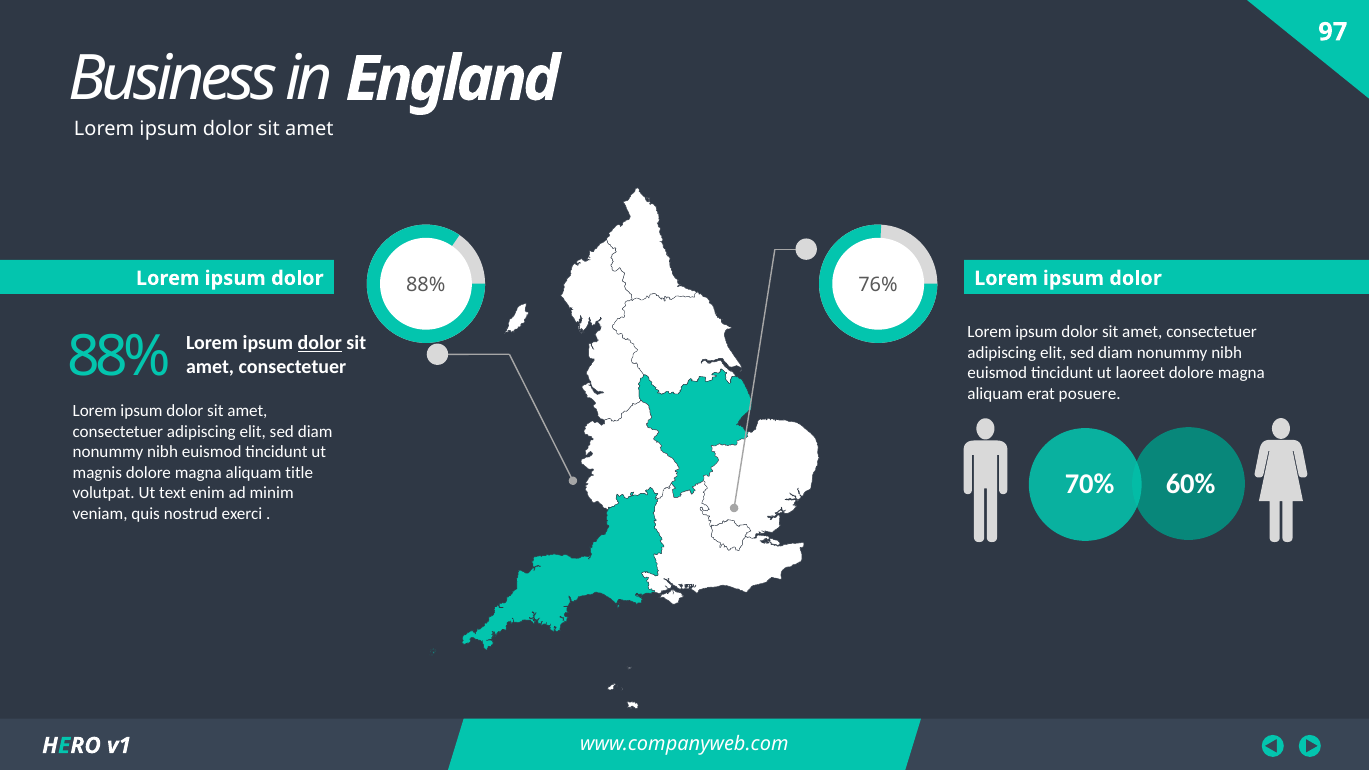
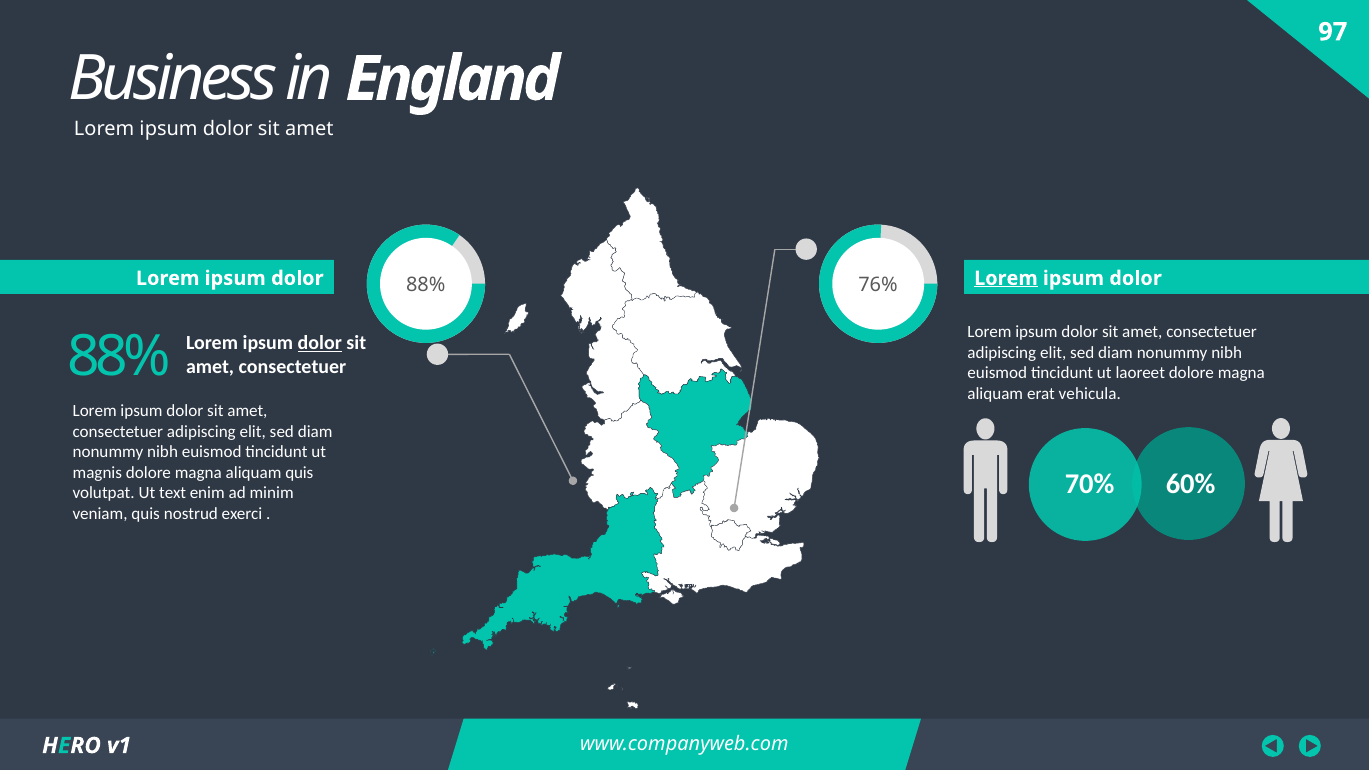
Lorem at (1006, 278) underline: none -> present
posuere: posuere -> vehicula
aliquam title: title -> quis
